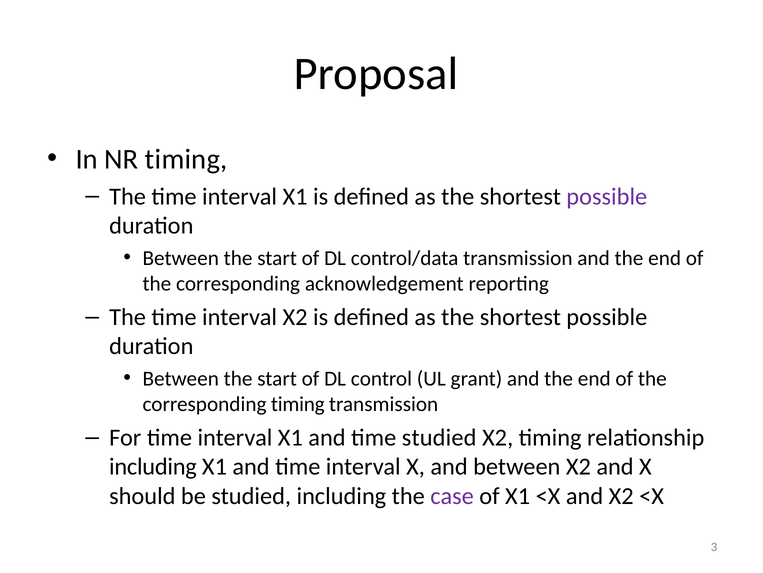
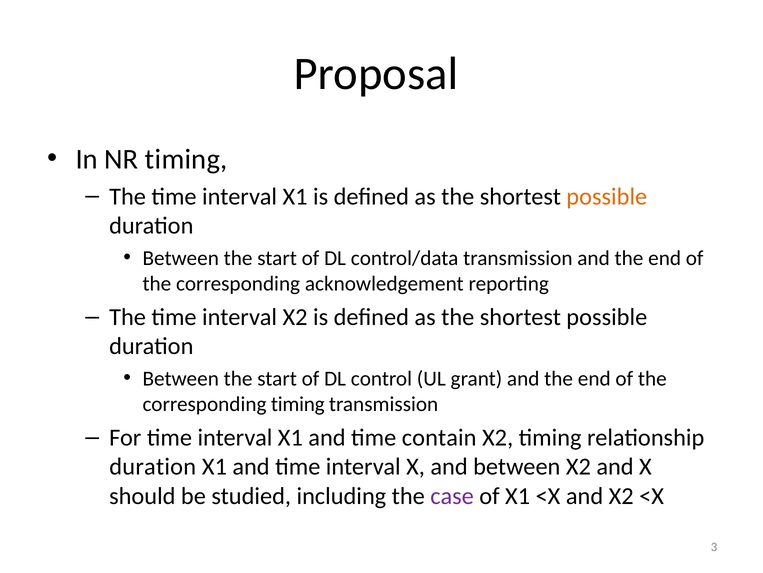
possible at (607, 196) colour: purple -> orange
time studied: studied -> contain
including at (153, 466): including -> duration
